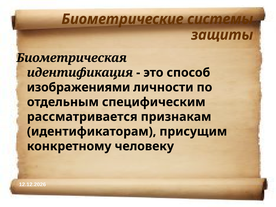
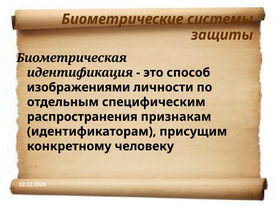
рассматривается: рассматривается -> распространения
